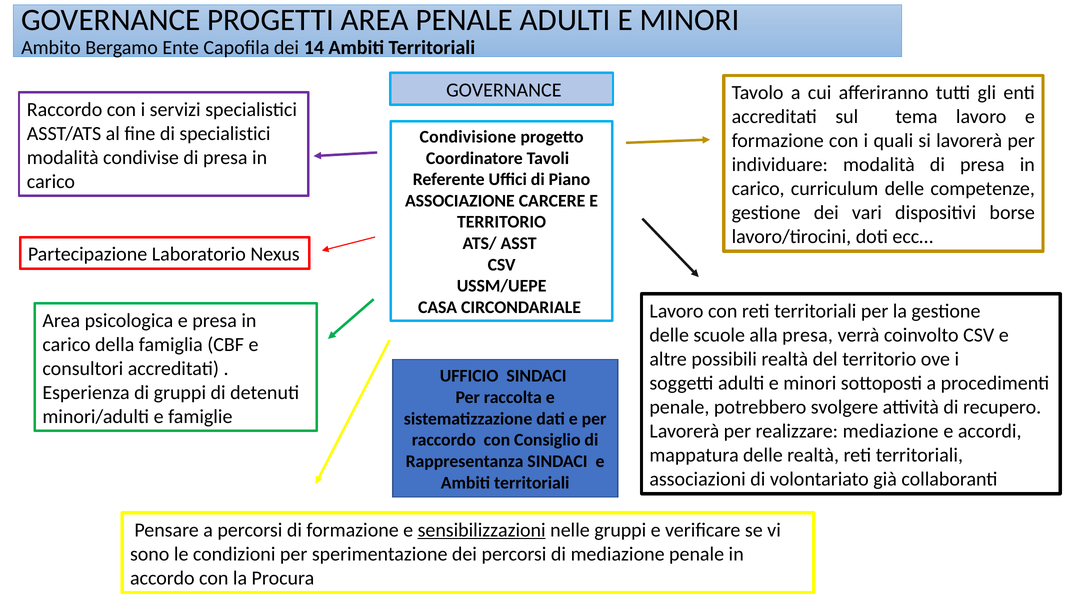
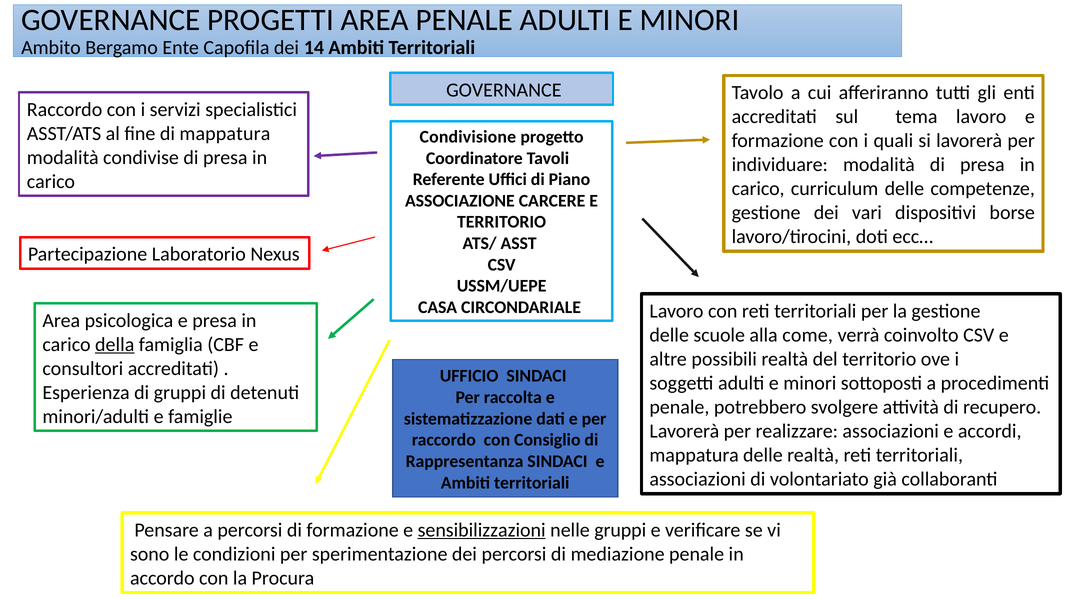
di specialistici: specialistici -> mappatura
alla presa: presa -> come
della underline: none -> present
realizzare mediazione: mediazione -> associazioni
